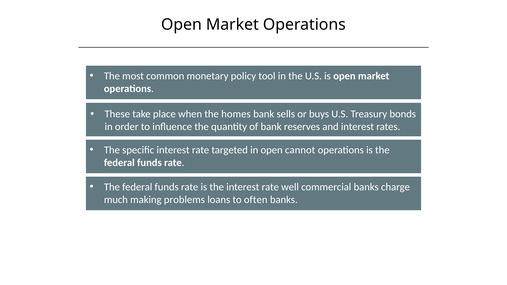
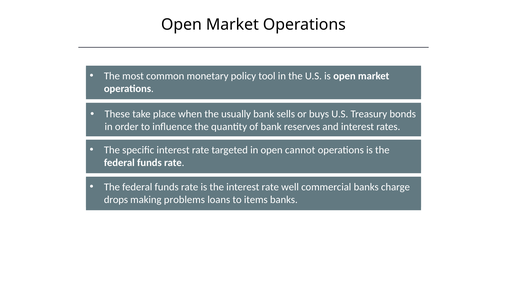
homes: homes -> usually
much: much -> drops
often: often -> items
